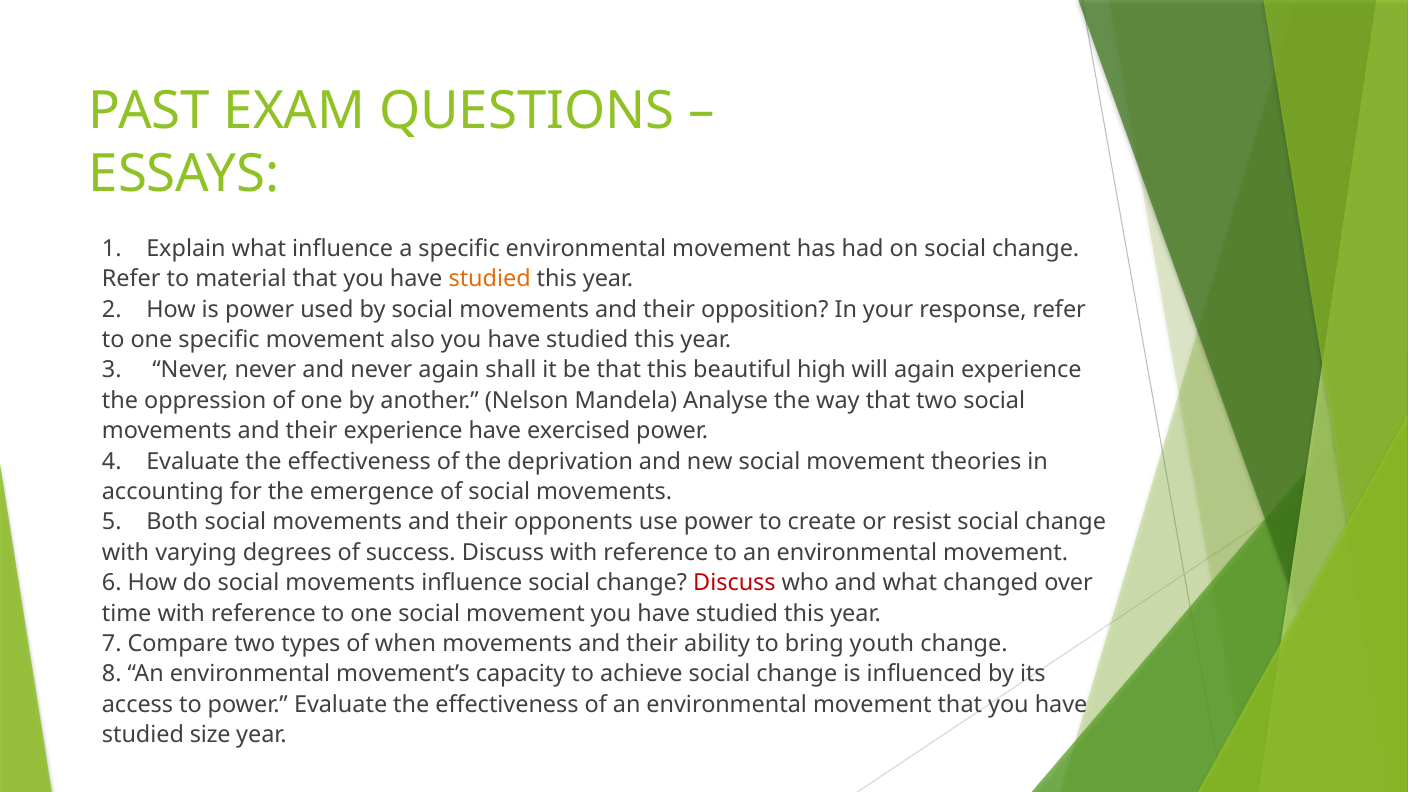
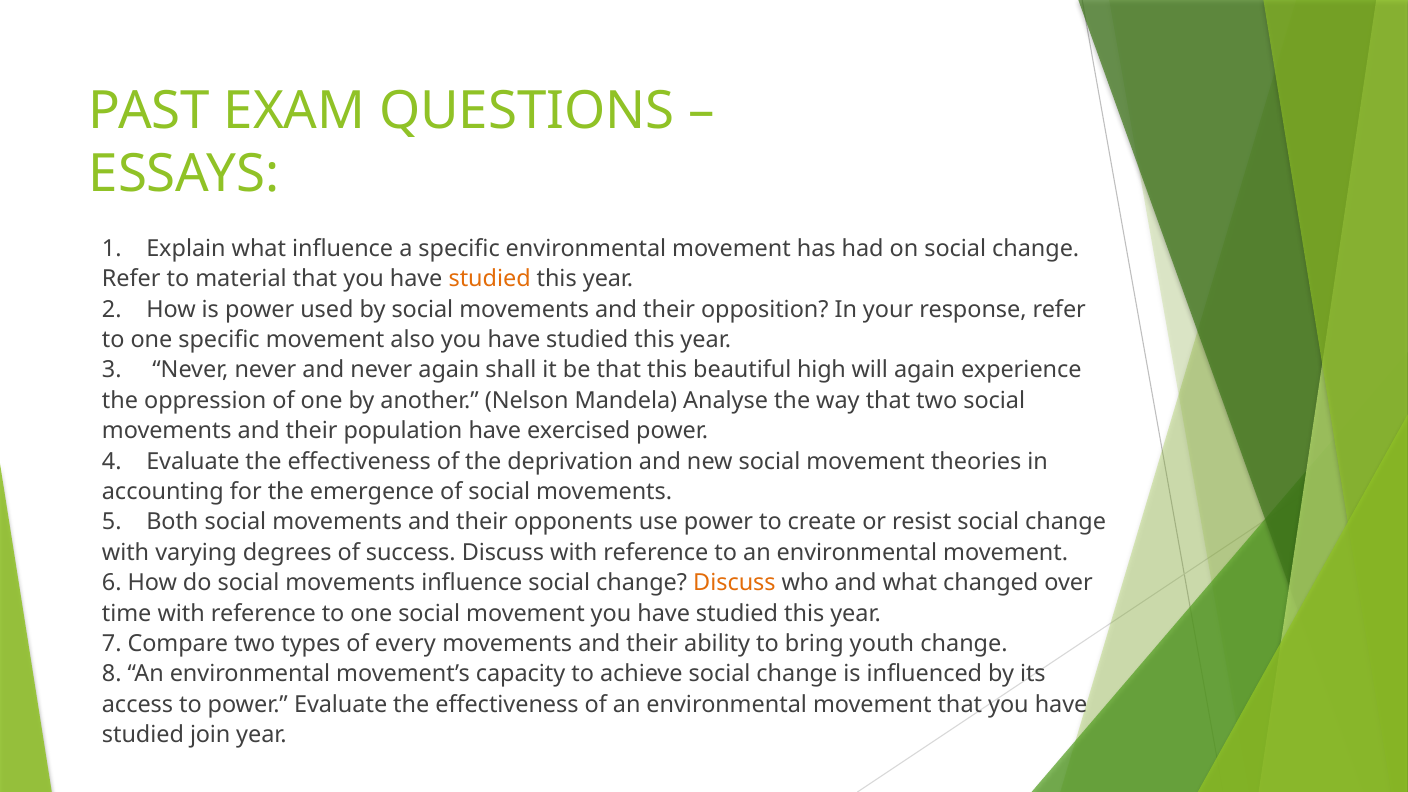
their experience: experience -> population
Discuss at (734, 583) colour: red -> orange
when: when -> every
size: size -> join
